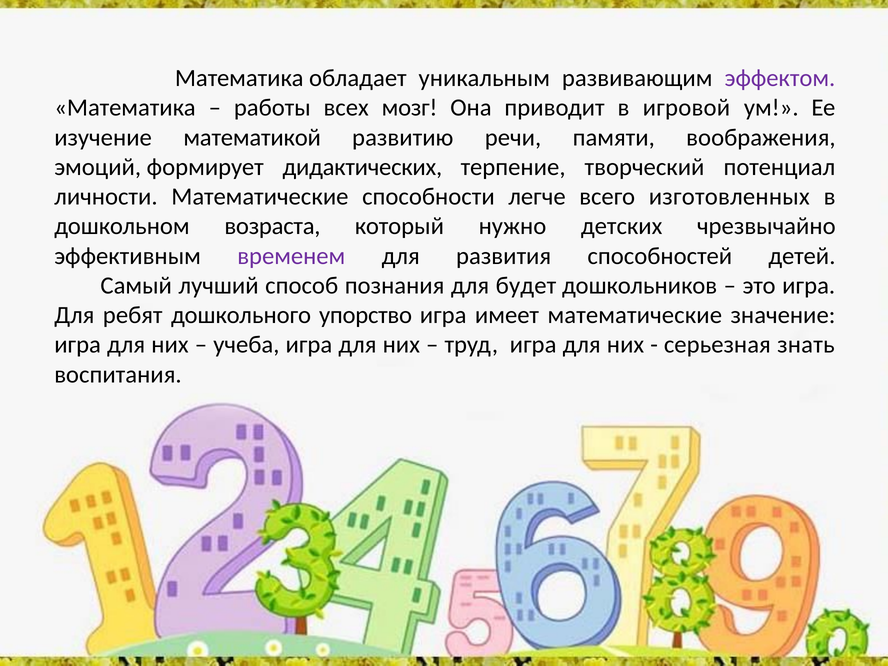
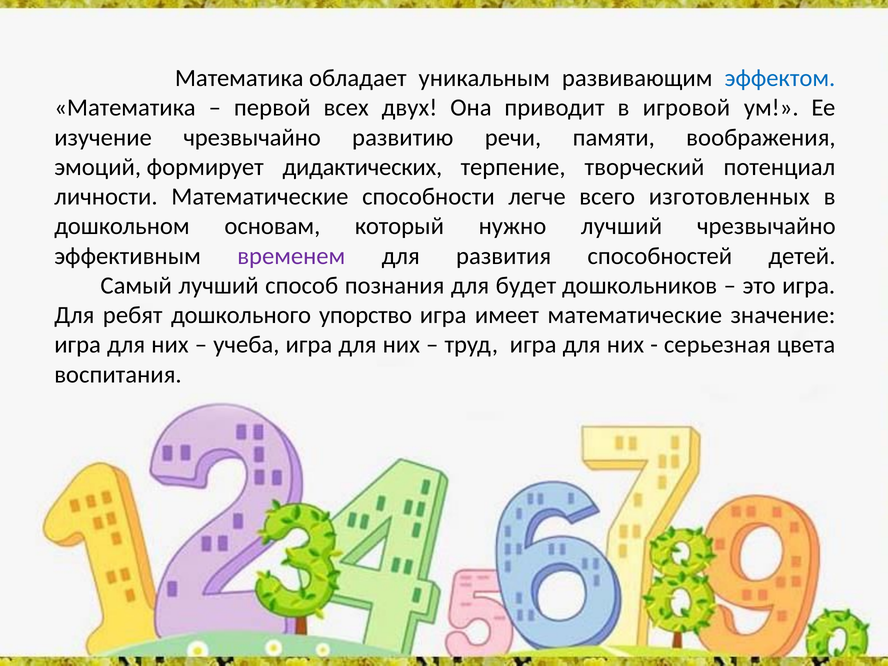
эффектом colour: purple -> blue
работы: работы -> первой
мозг: мозг -> двух
изучение математикой: математикой -> чрезвычайно
возраста: возраста -> основам
нужно детских: детских -> лучший
знать: знать -> цвета
